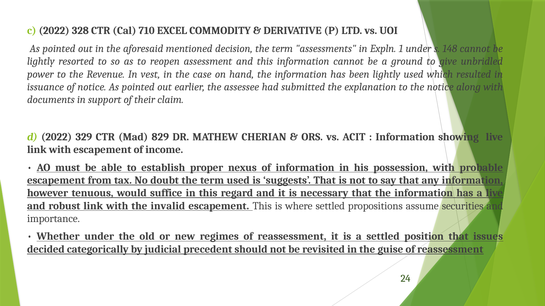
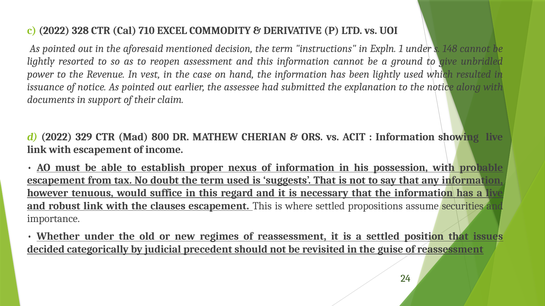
assessments: assessments -> instructions
829: 829 -> 800
invalid: invalid -> clauses
